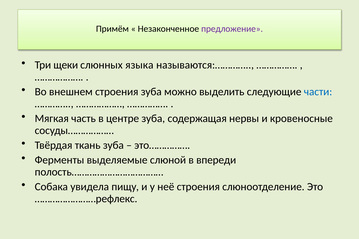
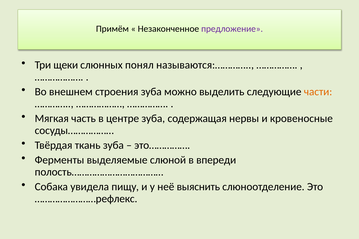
языка: языка -> понял
части colour: blue -> orange
неё строения: строения -> выяснить
